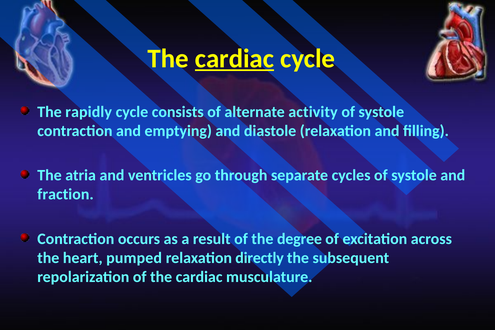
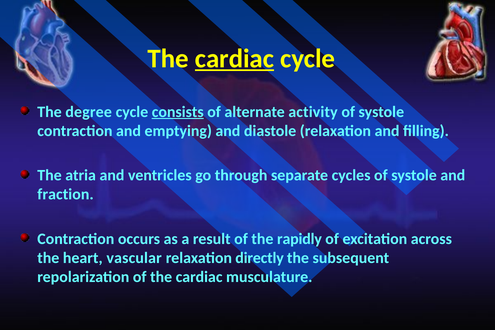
rapidly: rapidly -> degree
consists underline: none -> present
degree: degree -> rapidly
pumped: pumped -> vascular
